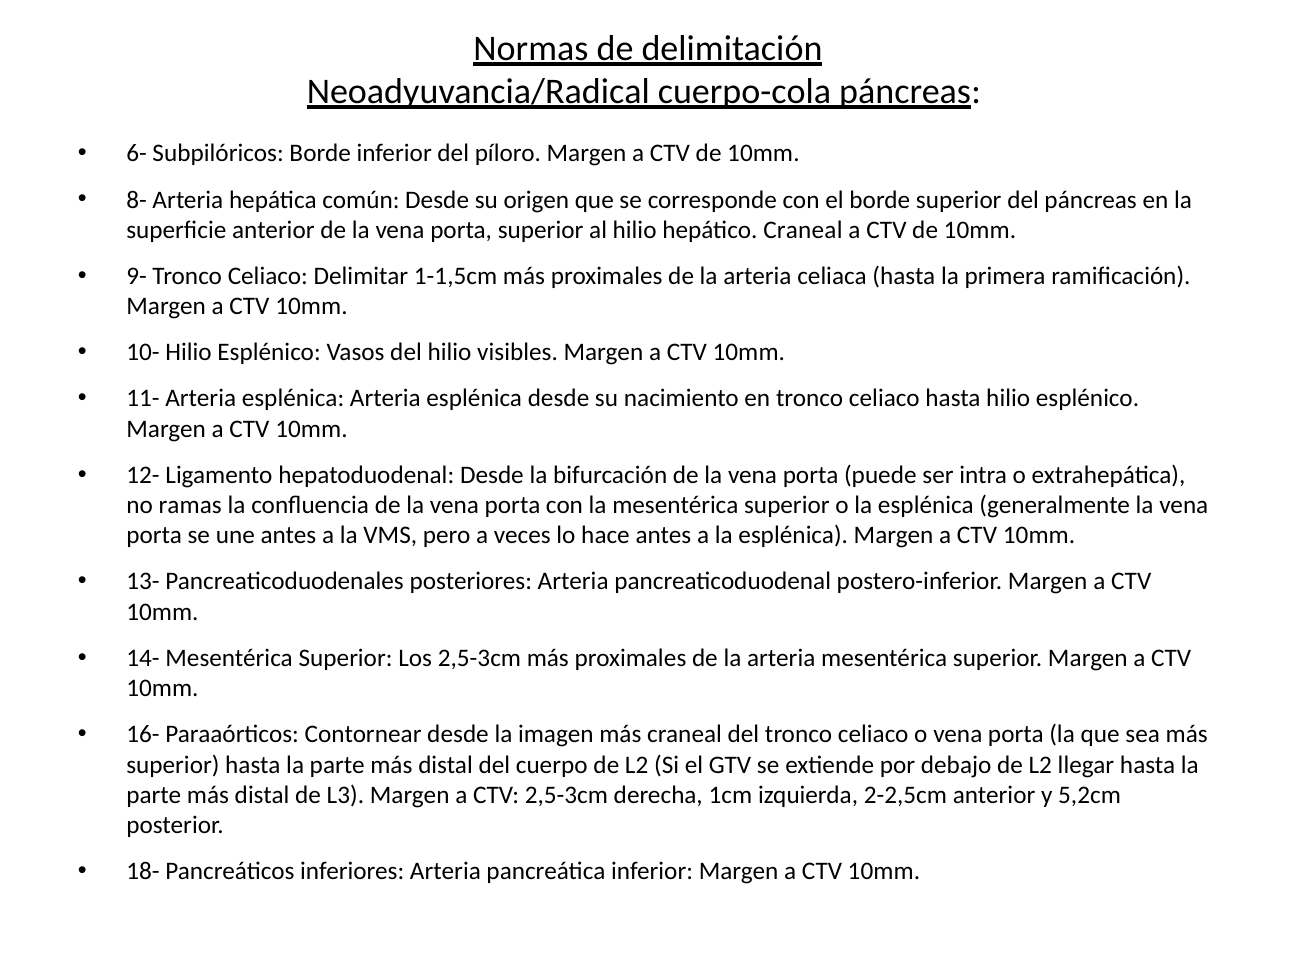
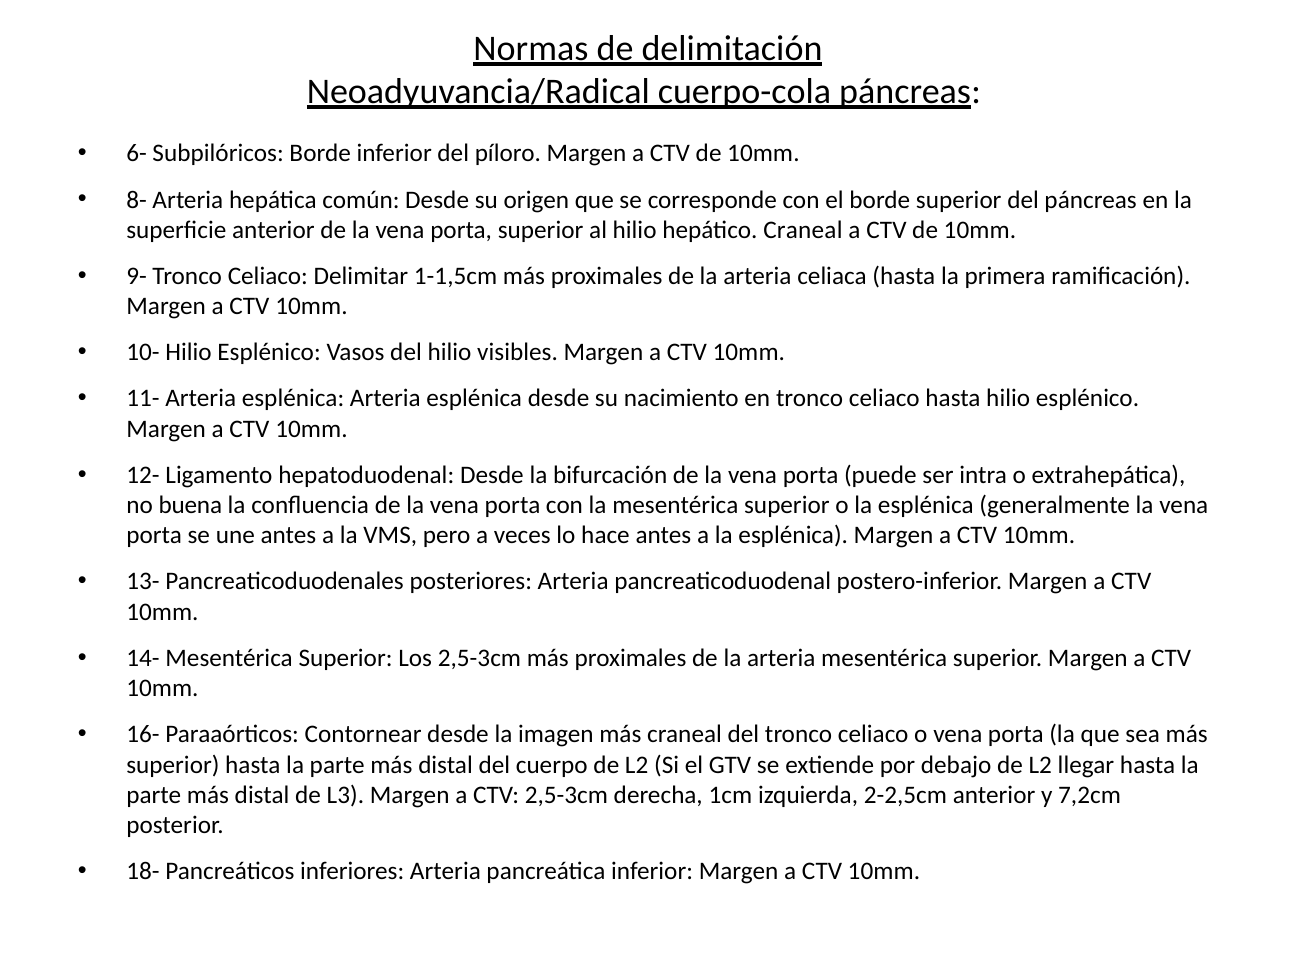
ramas: ramas -> buena
5,2cm: 5,2cm -> 7,2cm
